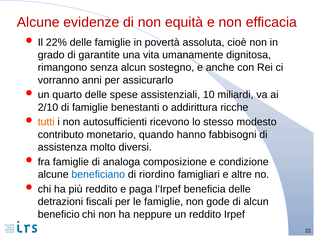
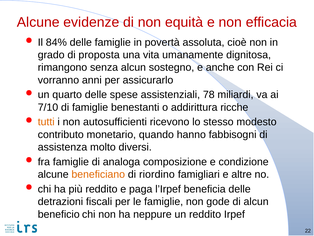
22%: 22% -> 84%
garantite: garantite -> proposta
10: 10 -> 78
2/10: 2/10 -> 7/10
beneficiano colour: blue -> orange
